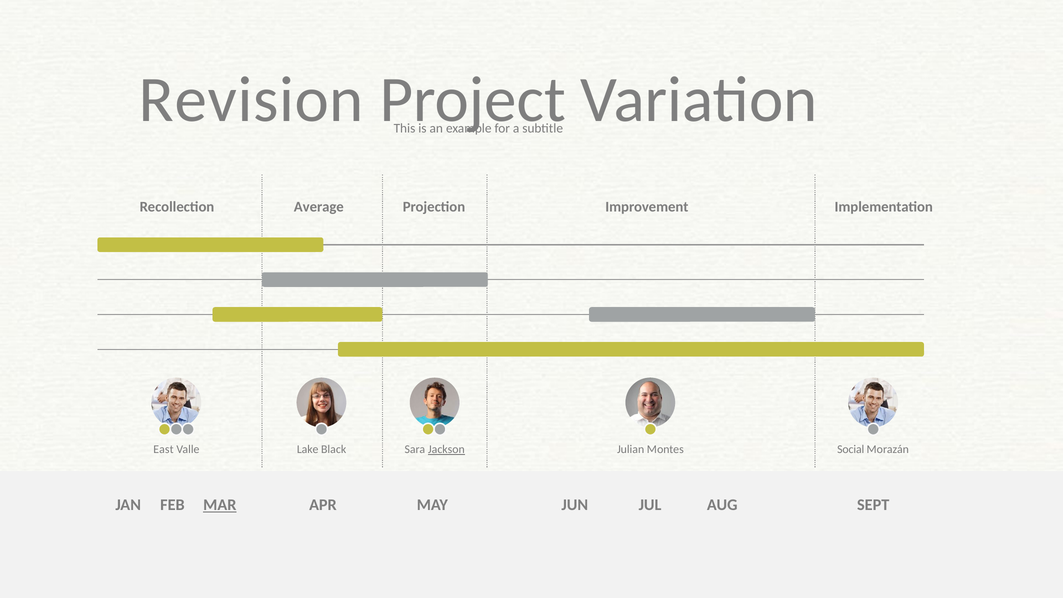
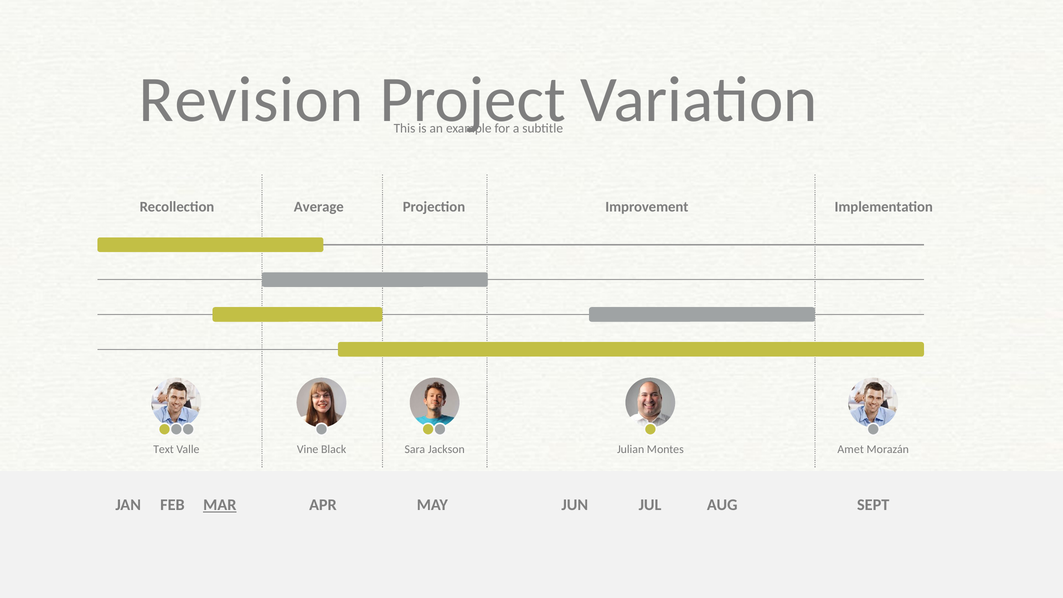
East: East -> Text
Lake: Lake -> Vine
Jackson underline: present -> none
Social: Social -> Amet
